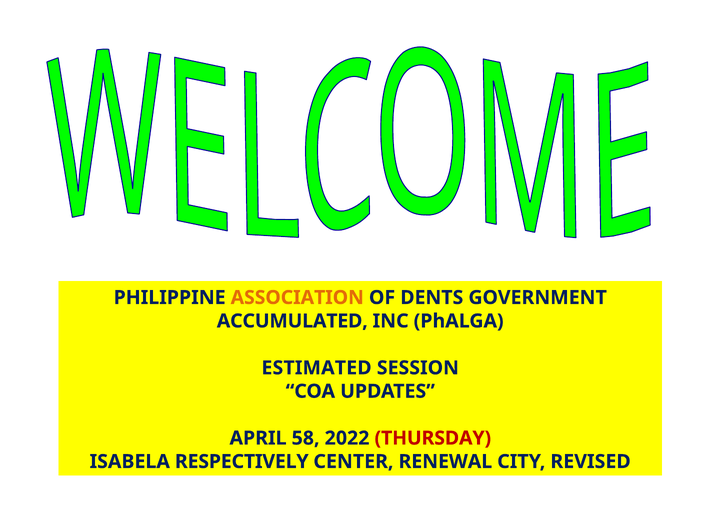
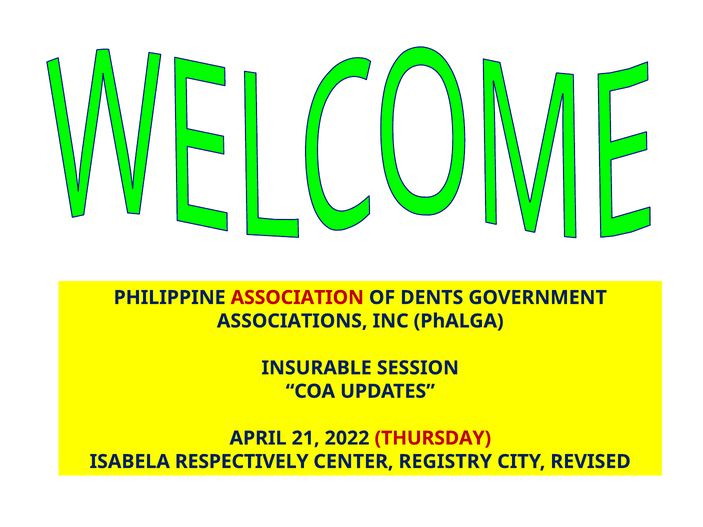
ASSOCIATION colour: orange -> red
ACCUMULATED: ACCUMULATED -> ASSOCIATIONS
ESTIMATED: ESTIMATED -> INSURABLE
58: 58 -> 21
RENEWAL: RENEWAL -> REGISTRY
